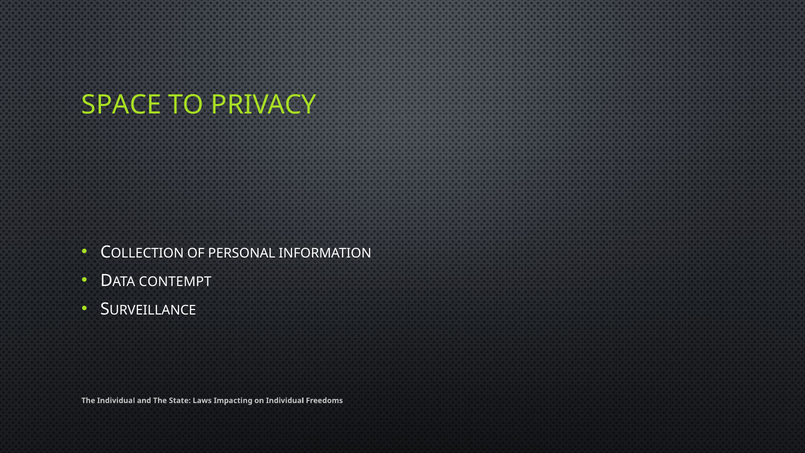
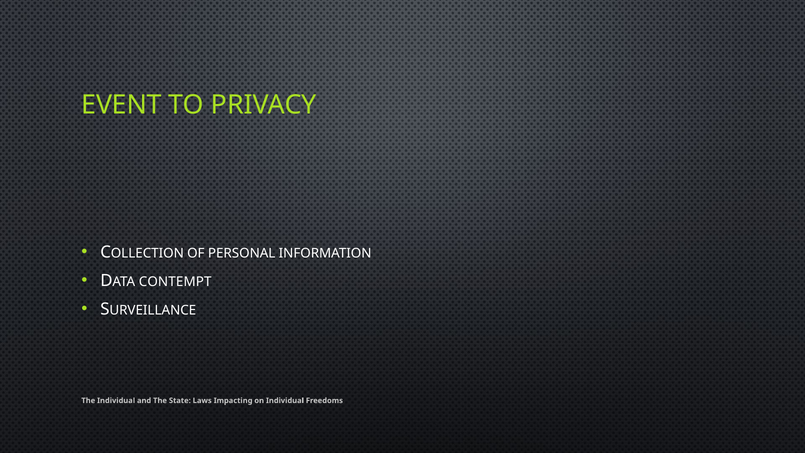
SPACE: SPACE -> EVENT
